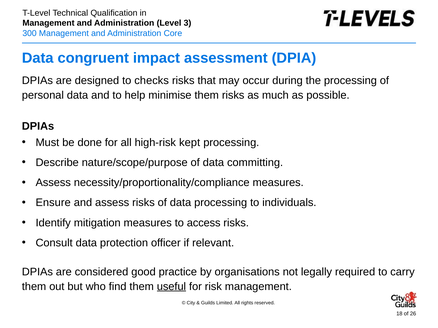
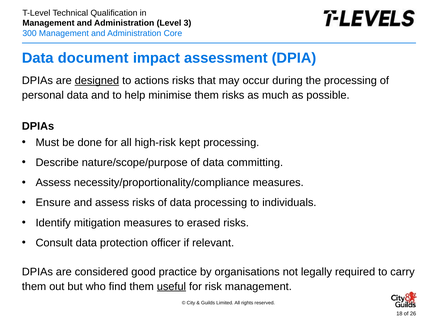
congruent: congruent -> document
designed underline: none -> present
checks: checks -> actions
access: access -> erased
